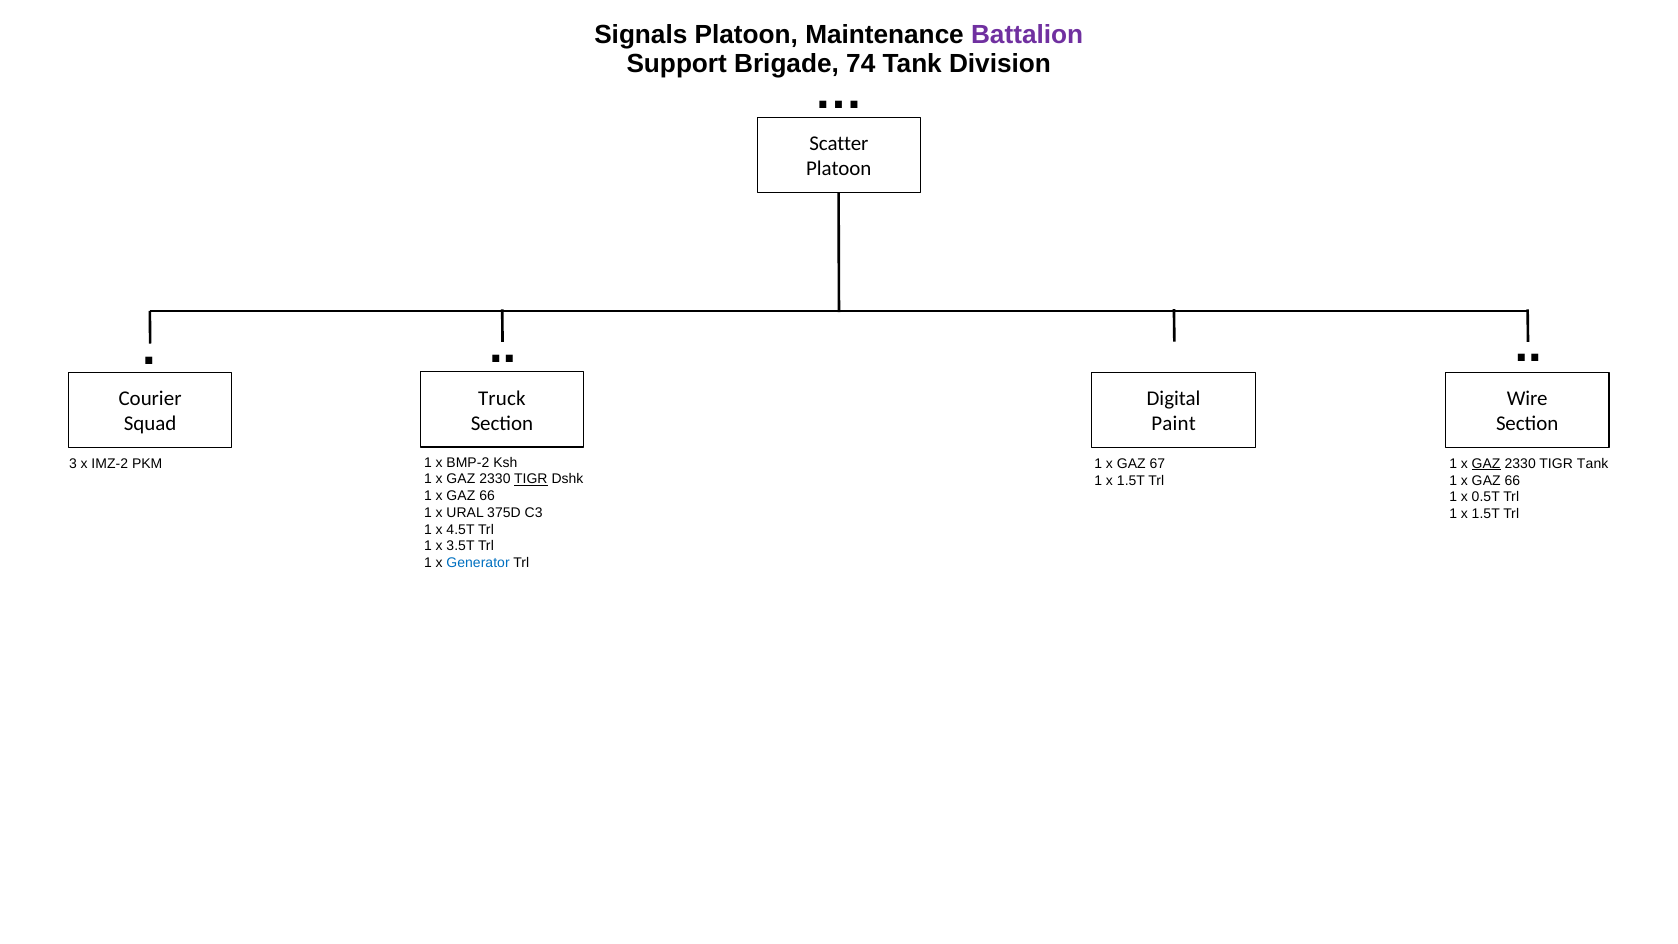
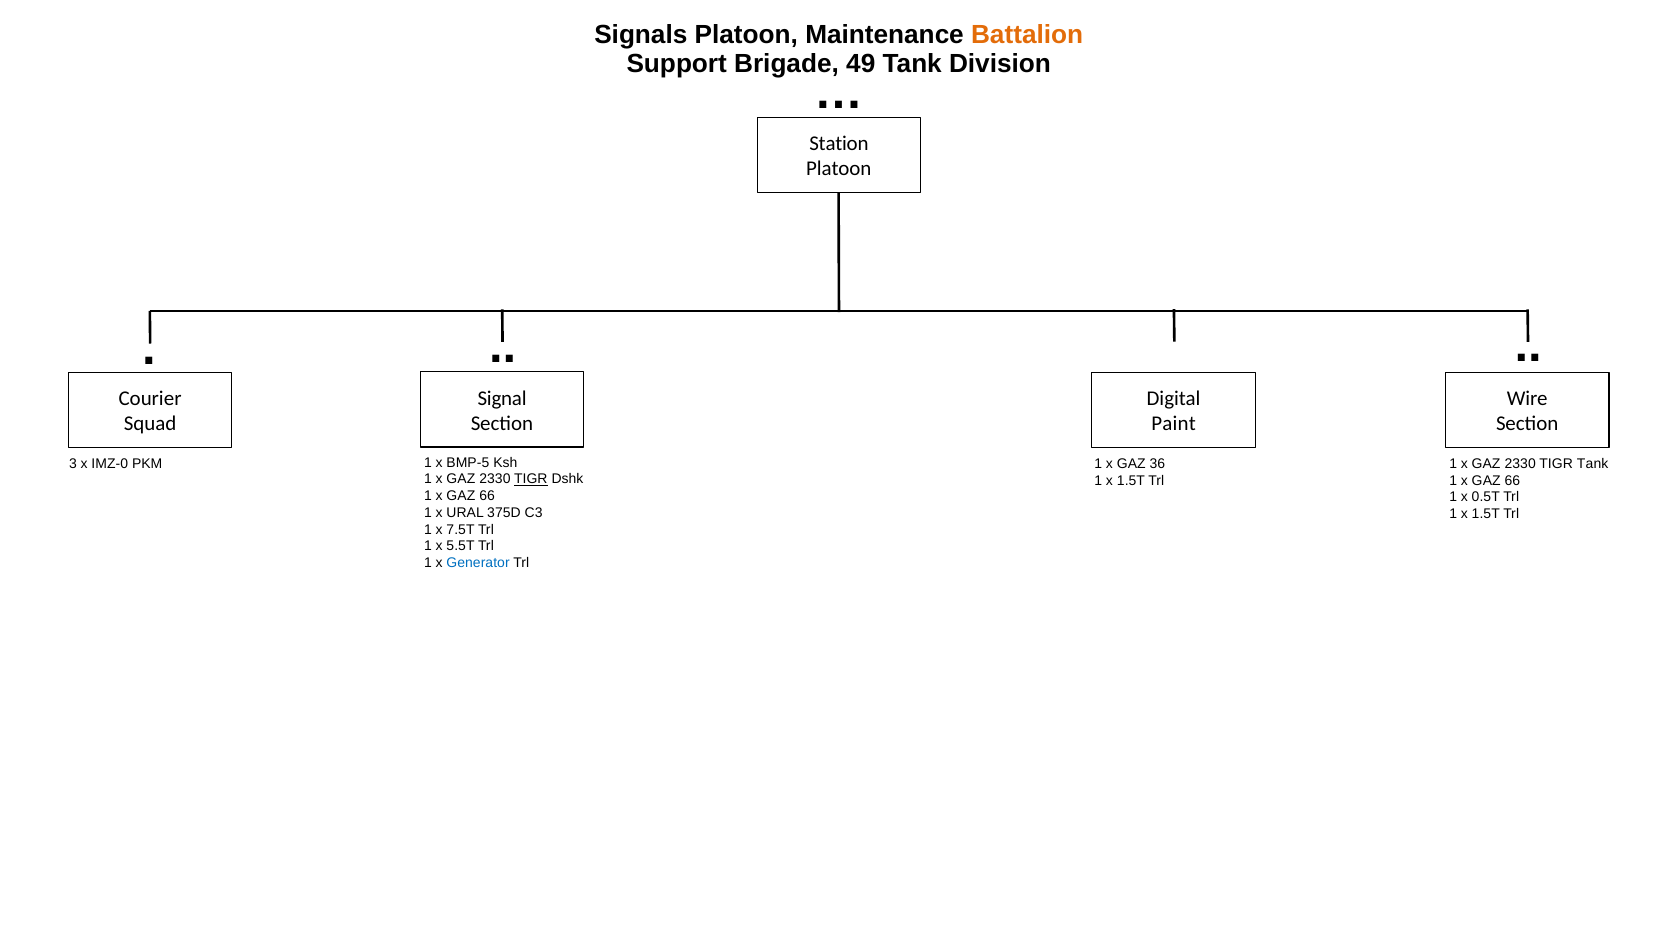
Battalion colour: purple -> orange
74: 74 -> 49
Scatter: Scatter -> Station
Truck: Truck -> Signal
BMP-2: BMP-2 -> BMP-5
IMZ-2: IMZ-2 -> IMZ-0
67: 67 -> 36
GAZ at (1486, 464) underline: present -> none
4.5T: 4.5T -> 7.5T
3.5T: 3.5T -> 5.5T
